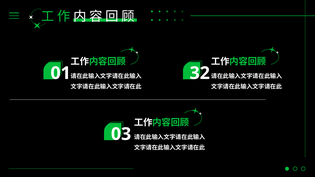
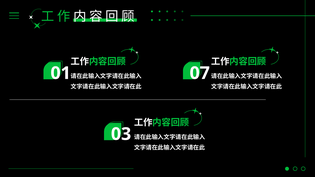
32: 32 -> 07
